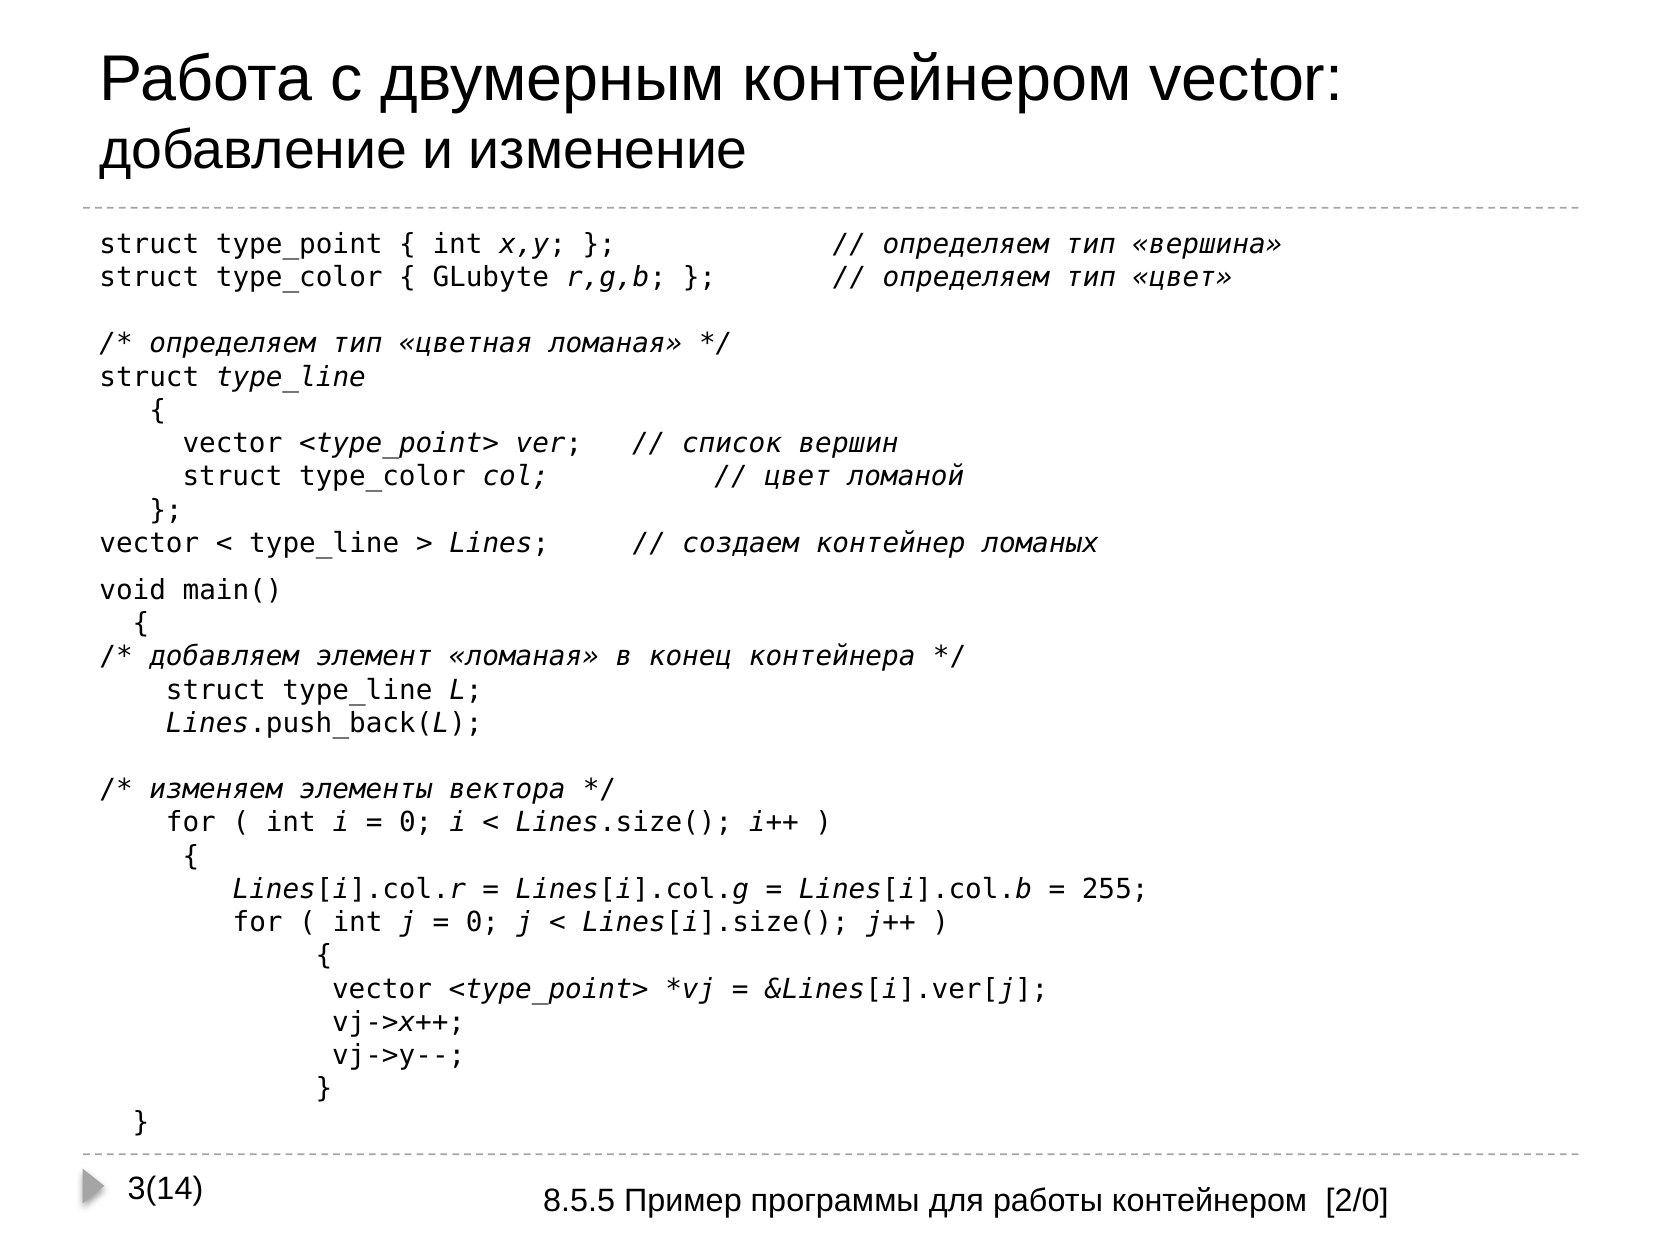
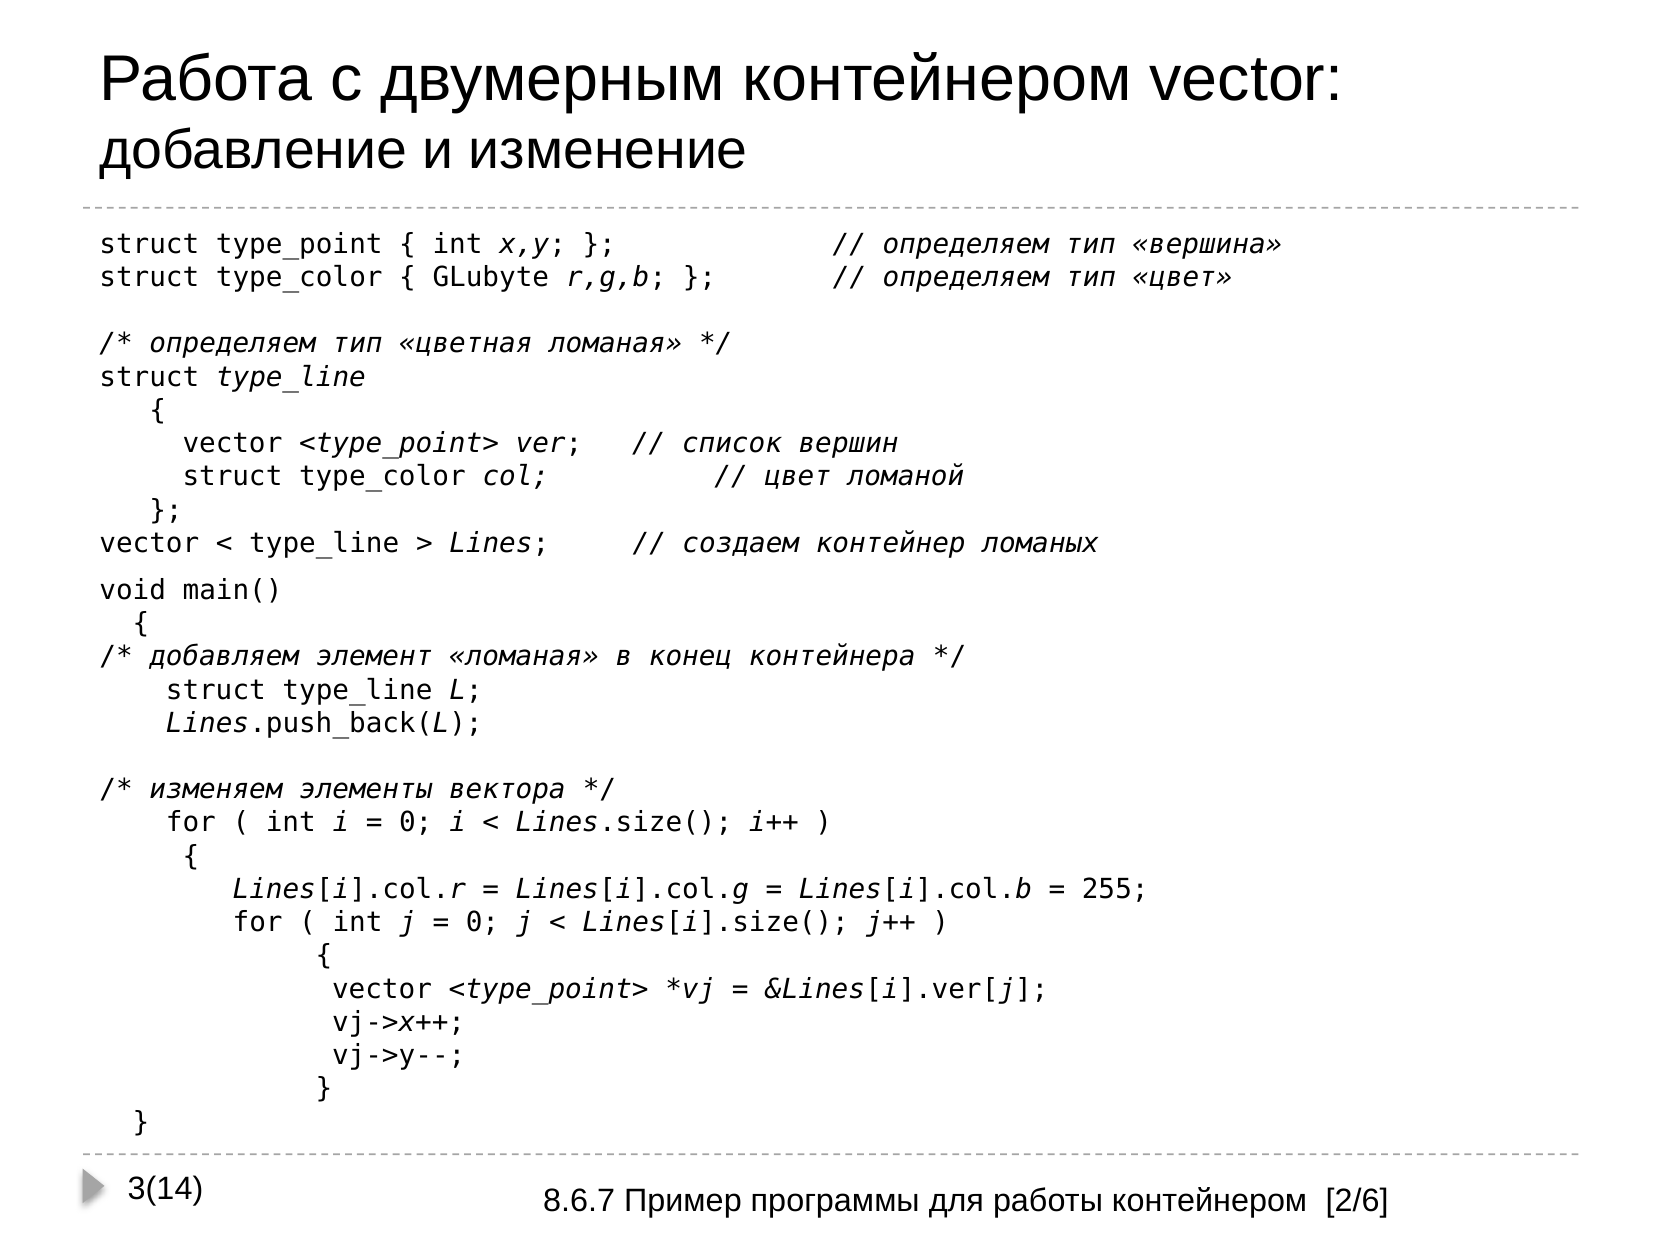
8.5.5: 8.5.5 -> 8.6.7
2/0: 2/0 -> 2/6
